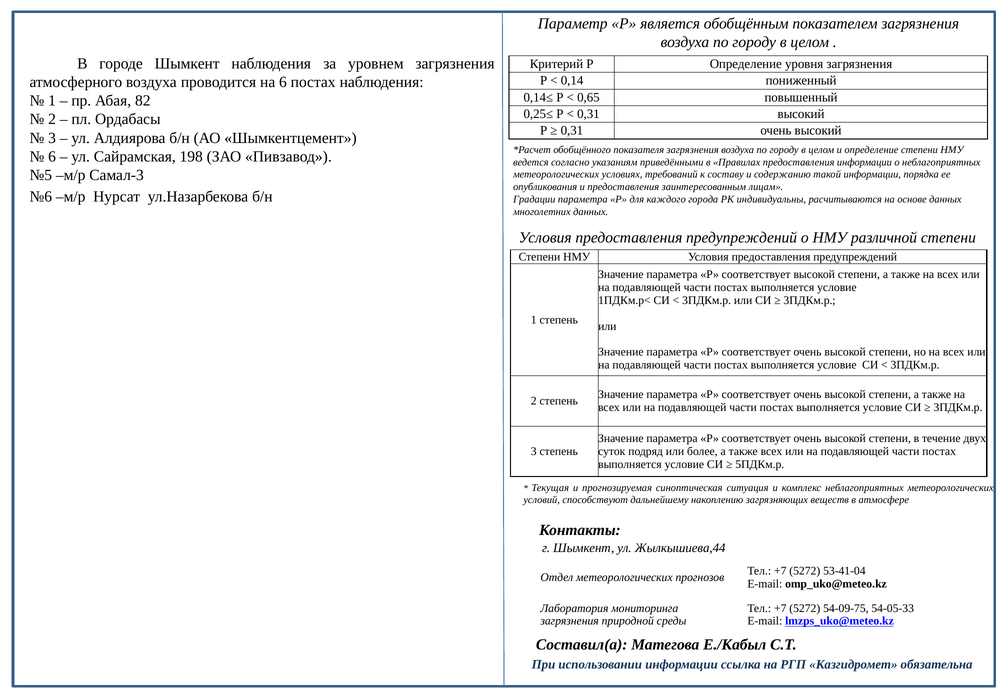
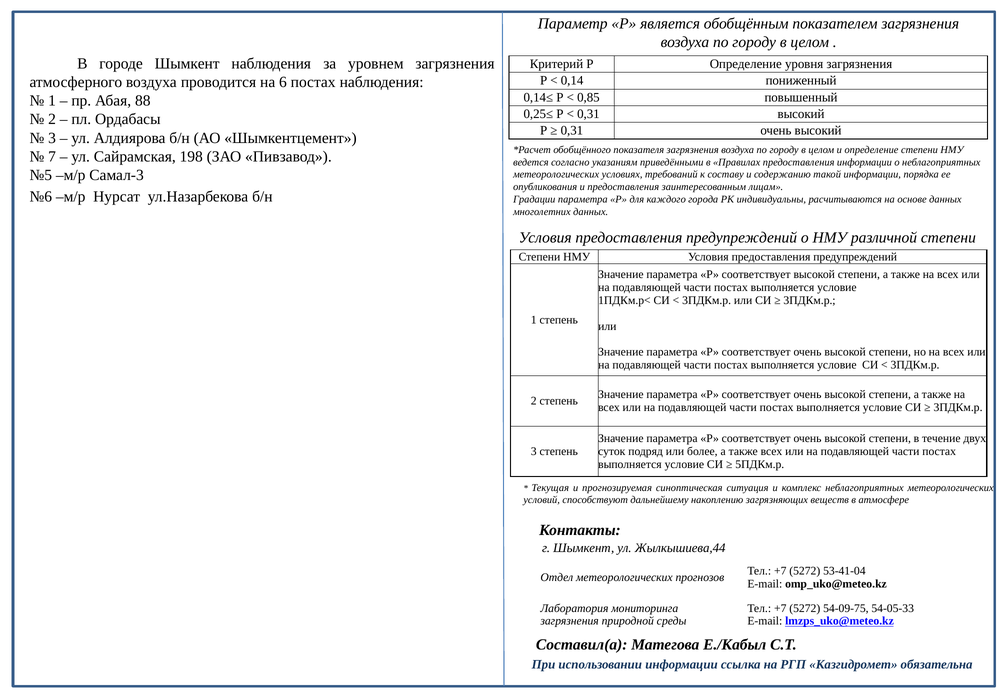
0,65: 0,65 -> 0,85
82: 82 -> 88
6 at (52, 157): 6 -> 7
